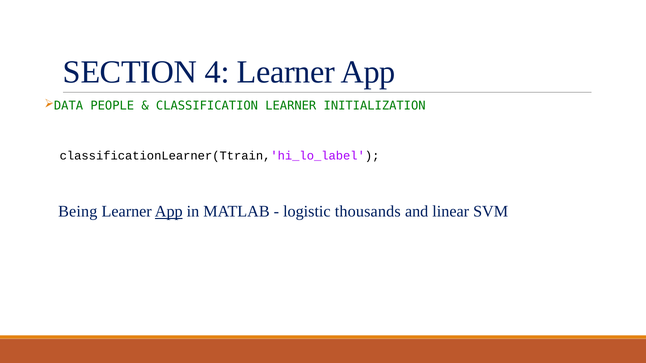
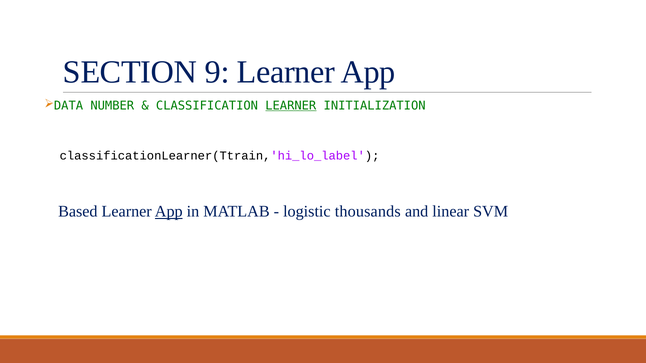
4: 4 -> 9
PEOPLE: PEOPLE -> NUMBER
LEARNER at (291, 106) underline: none -> present
Being: Being -> Based
